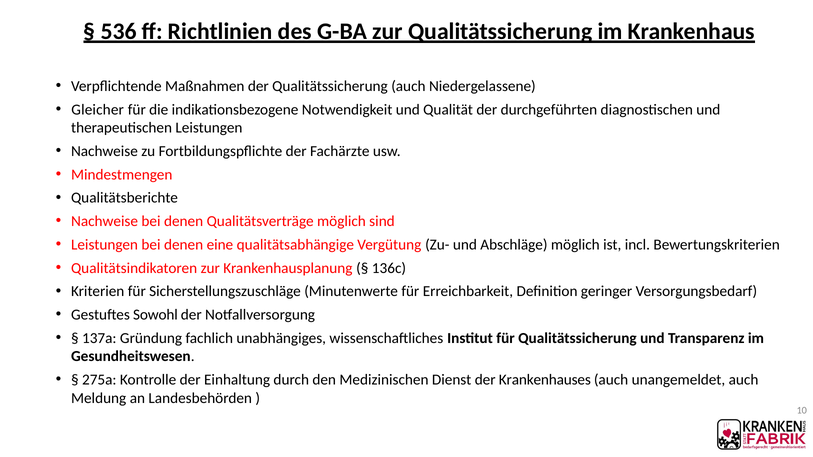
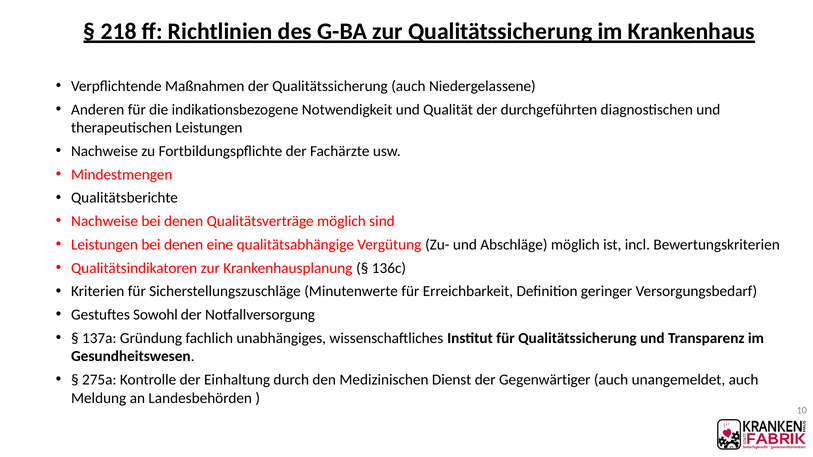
536: 536 -> 218
Gleicher: Gleicher -> Anderen
Krankenhauses: Krankenhauses -> Gegenwärtiger
